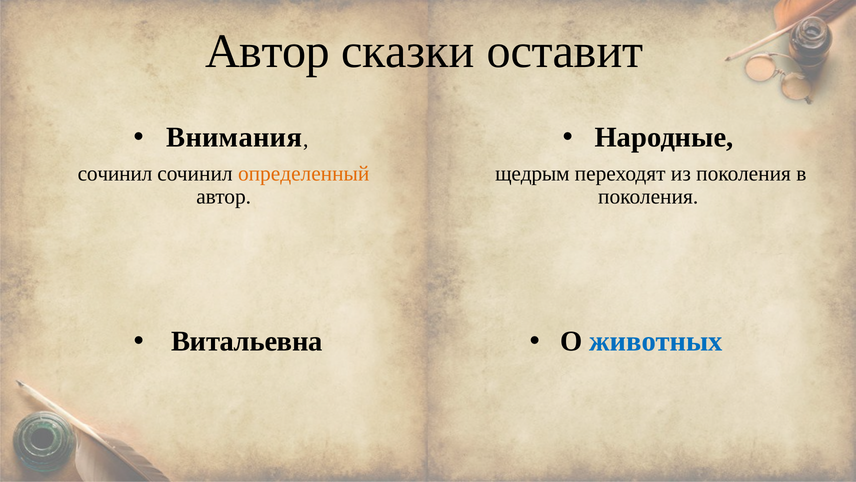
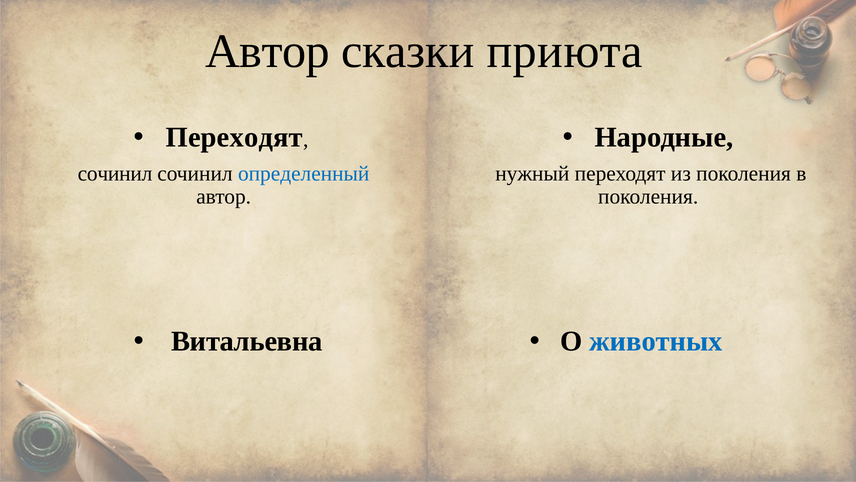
оставит: оставит -> приюта
Внимания at (234, 137): Внимания -> Переходят
определенный colour: orange -> blue
щедрым: щедрым -> нужный
